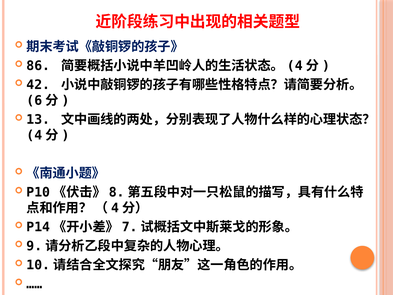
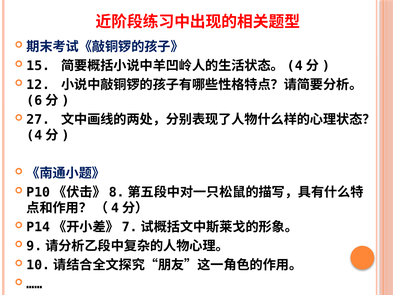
86: 86 -> 15
42: 42 -> 12
13: 13 -> 27
